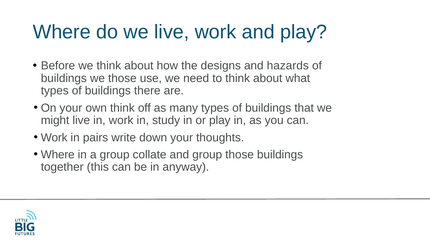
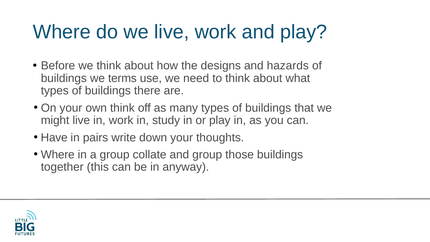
we those: those -> terms
Work at (54, 137): Work -> Have
